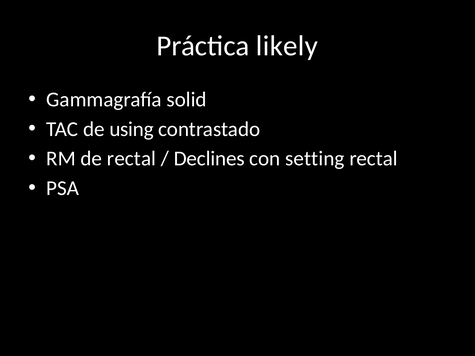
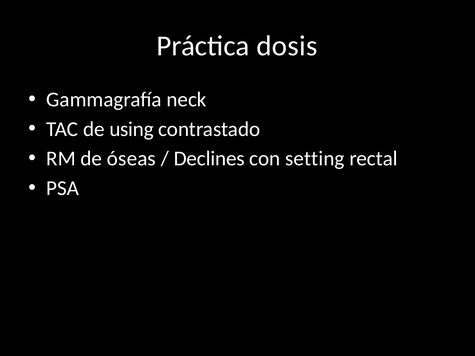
likely: likely -> dosis
solid: solid -> neck
de rectal: rectal -> óseas
